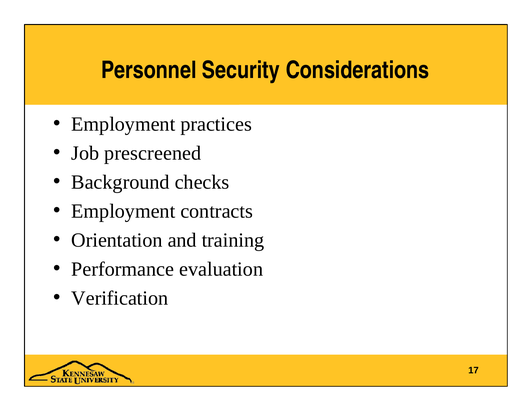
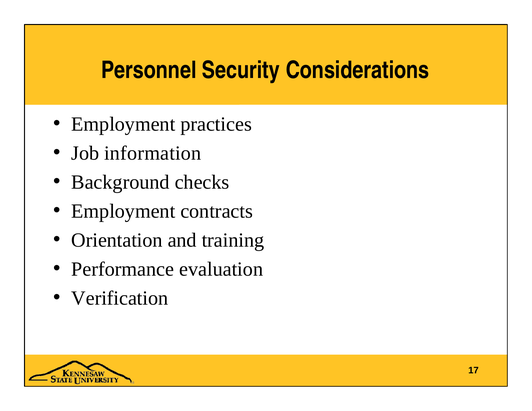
prescreened: prescreened -> information
